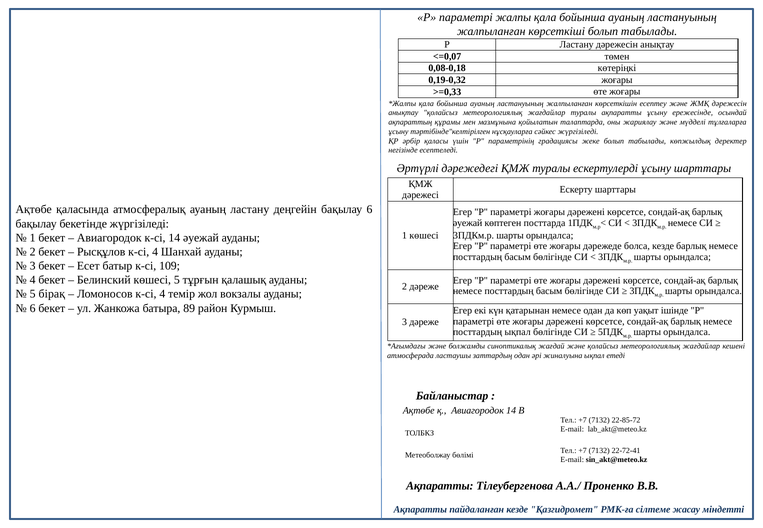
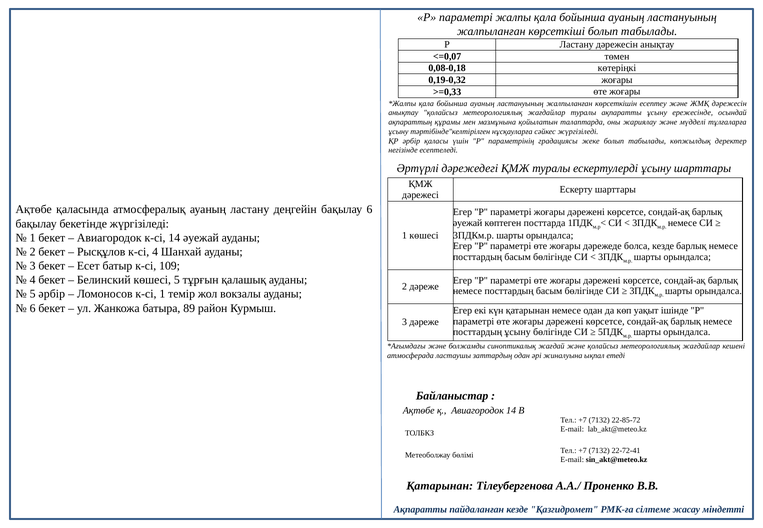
5 бірақ: бірақ -> әрбір
Ломоносов к-сі 4: 4 -> 1
посттардың ықпал: ықпал -> ұсыну
Ақпаратты at (440, 486): Ақпаратты -> Қатарынан
